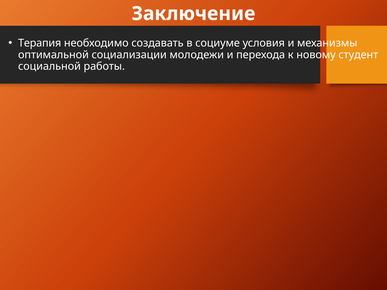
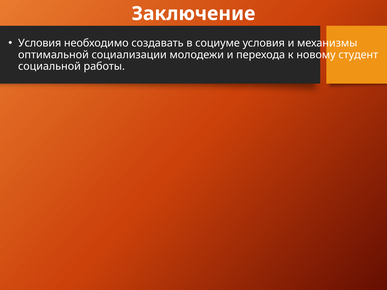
Терапия at (40, 43): Терапия -> Условия
